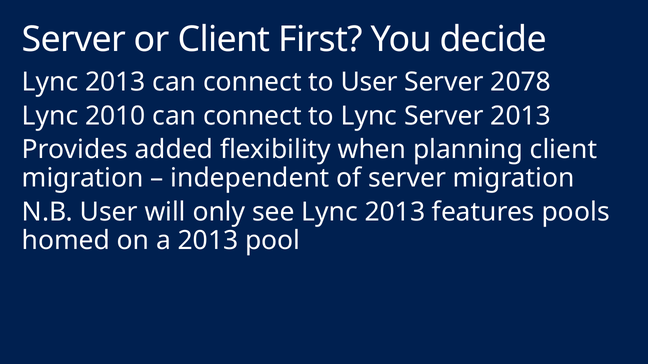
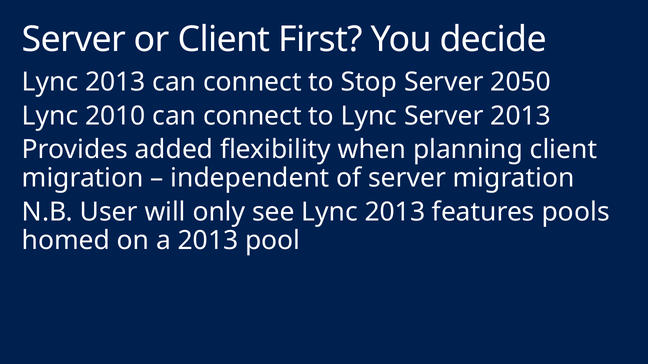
to User: User -> Stop
2078: 2078 -> 2050
